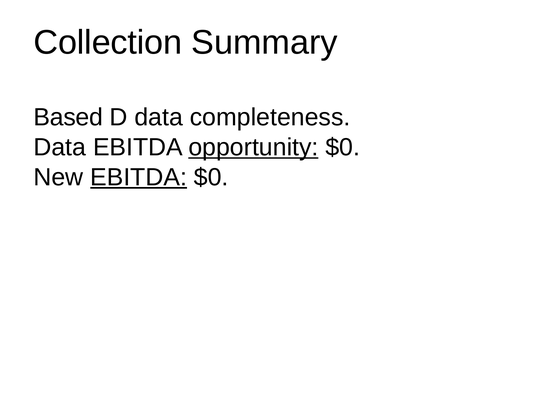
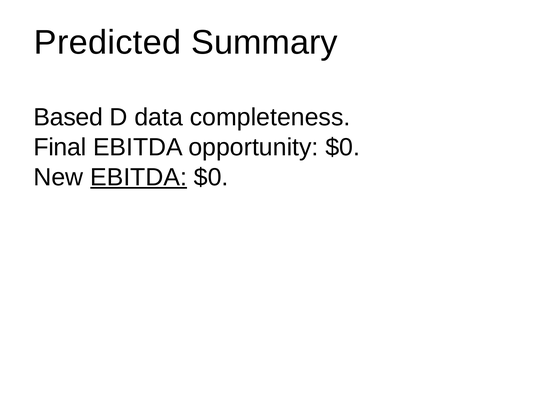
Collection: Collection -> Predicted
Data at (60, 147): Data -> Final
opportunity underline: present -> none
